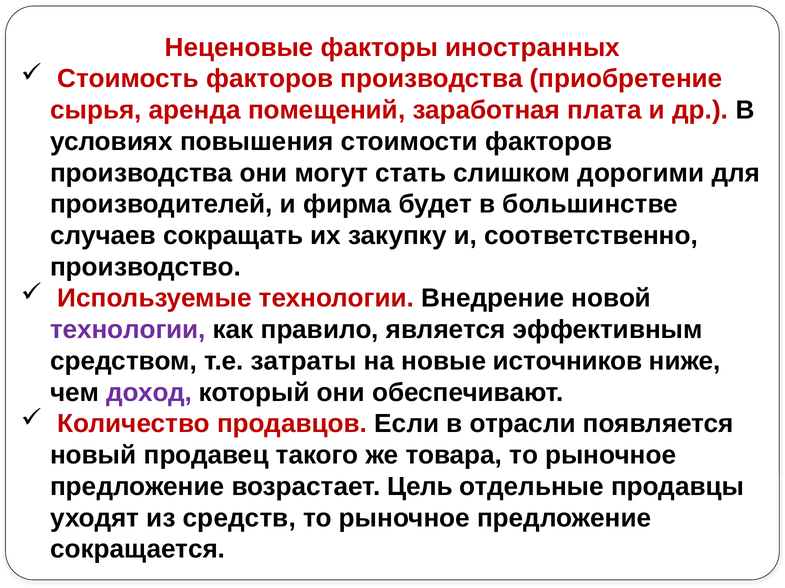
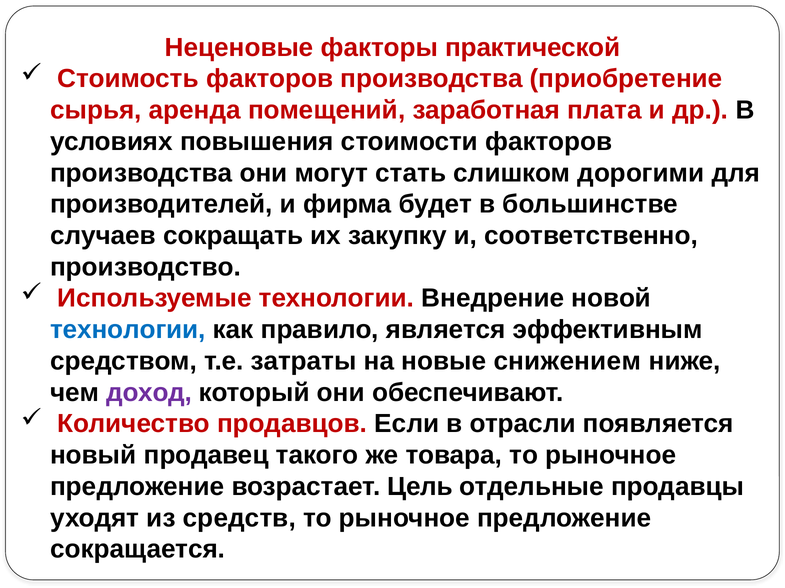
иностранных: иностранных -> практической
технологии at (128, 330) colour: purple -> blue
источников: источников -> снижением
